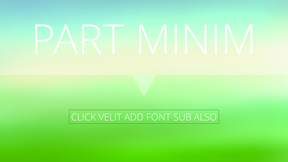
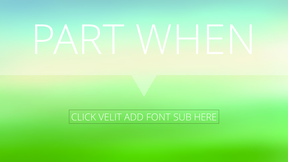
MINIM: MINIM -> WHEN
ALSO: ALSO -> HERE
